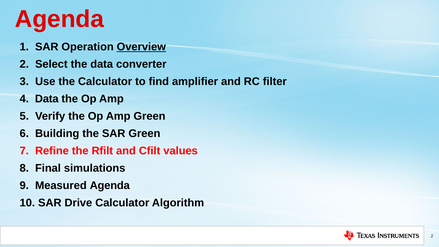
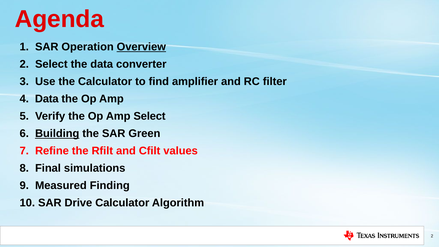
Amp Green: Green -> Select
Building underline: none -> present
Measured Agenda: Agenda -> Finding
